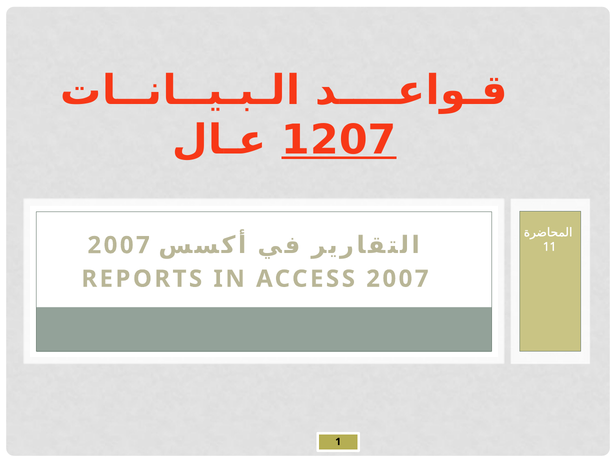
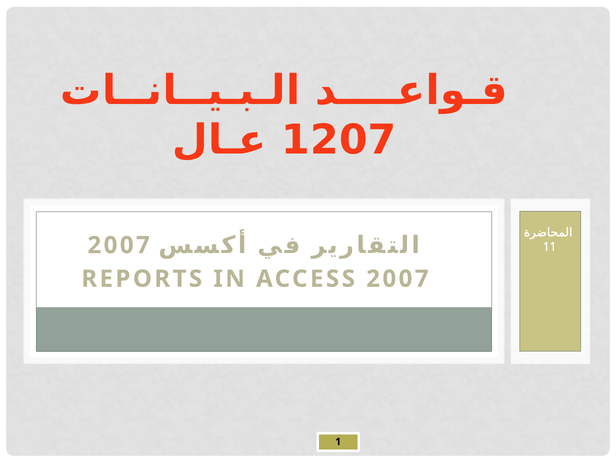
1207 underline: present -> none
